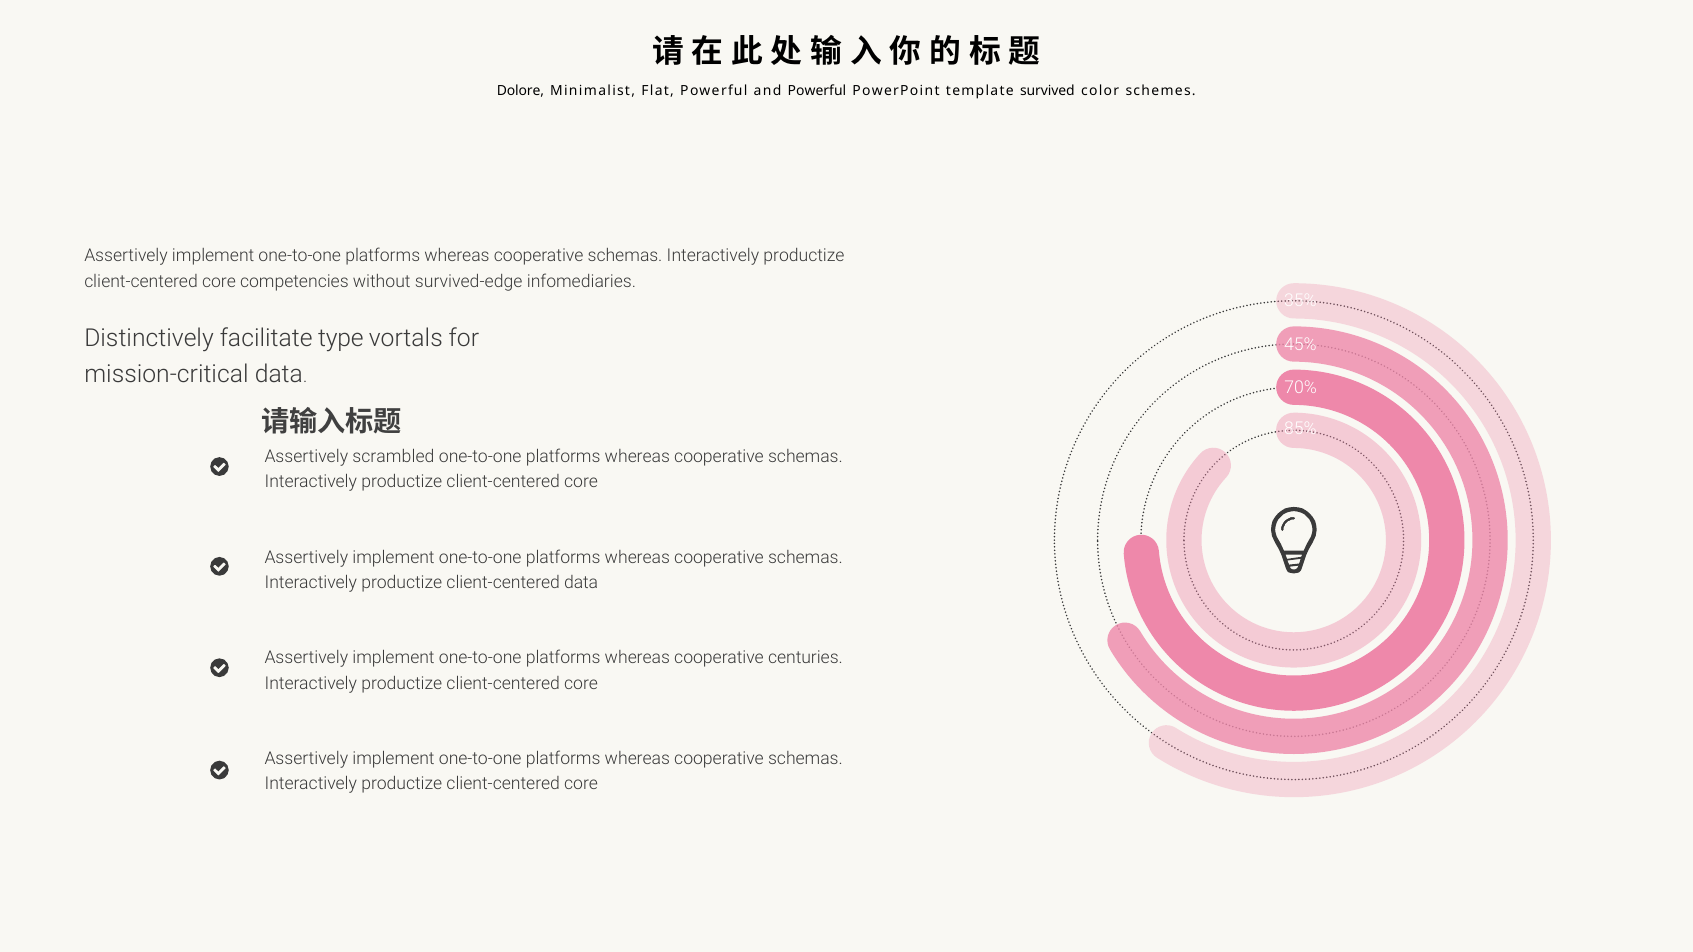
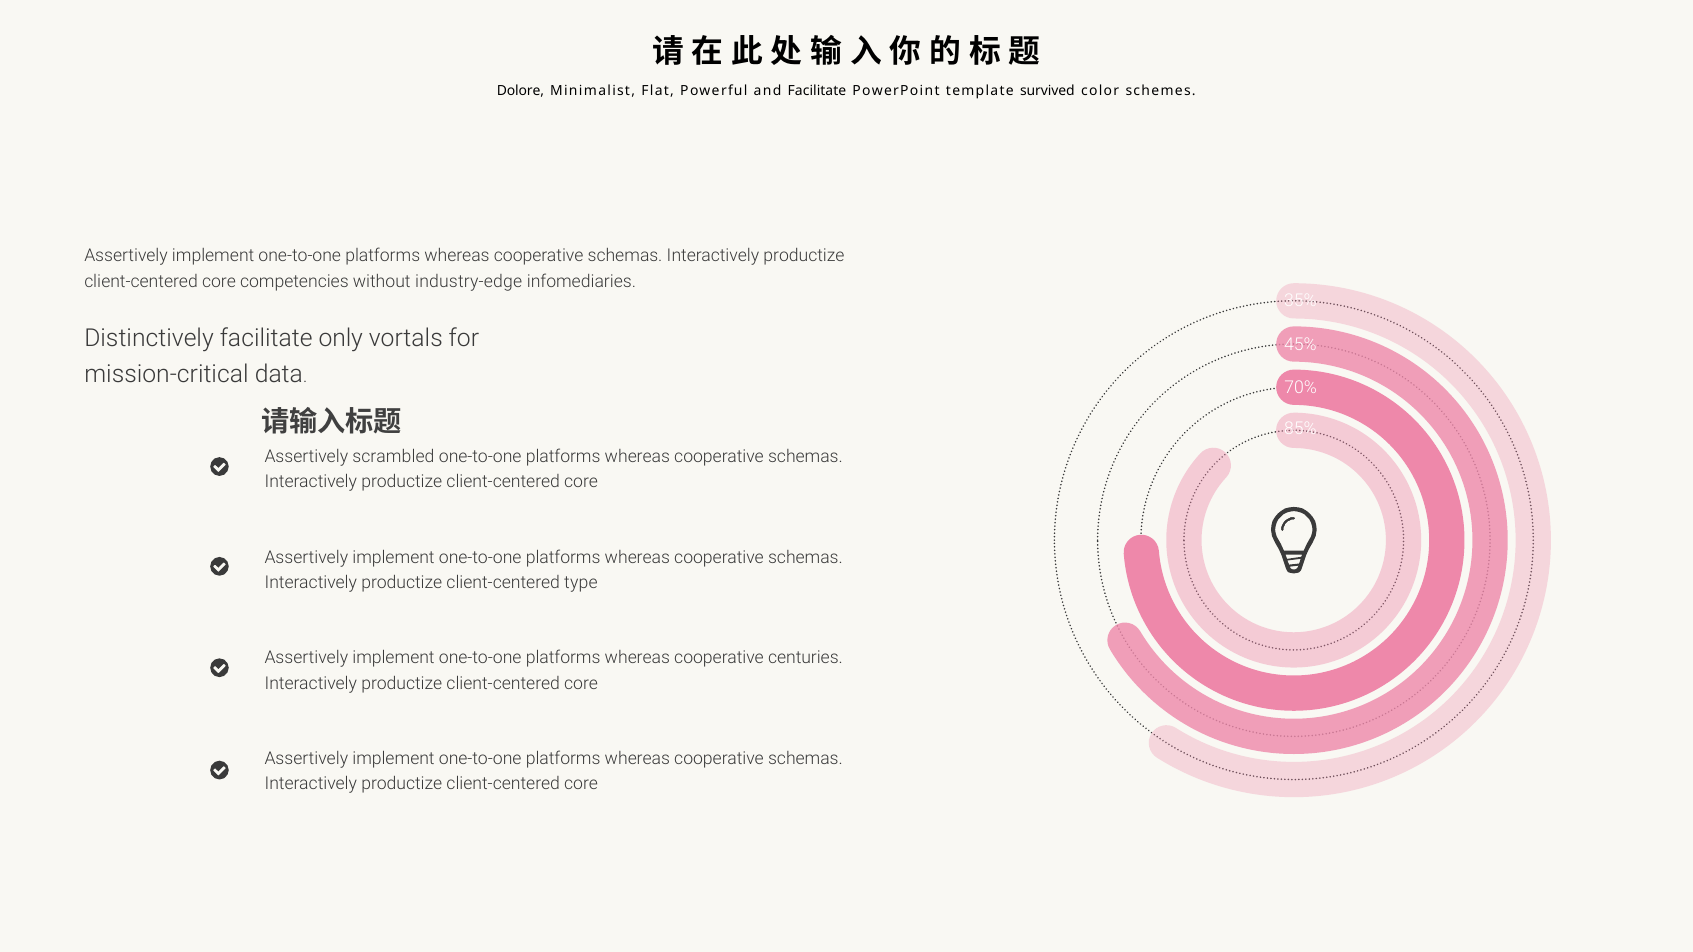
and Powerful: Powerful -> Facilitate
survived-edge: survived-edge -> industry-edge
type: type -> only
client-centered data: data -> type
